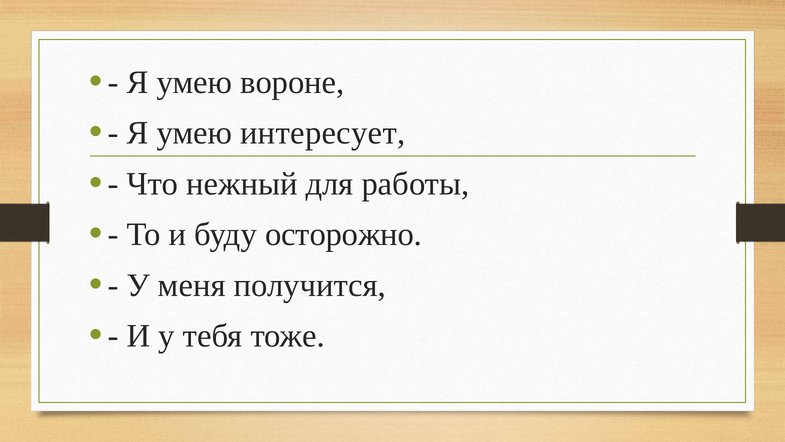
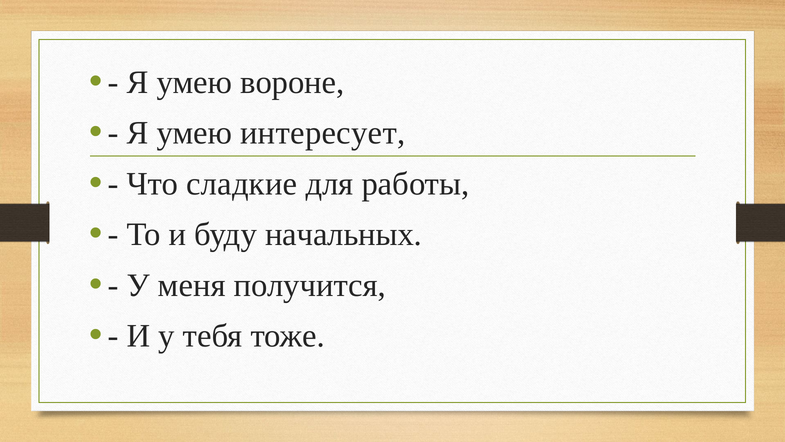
нежный: нежный -> сладкие
осторожно: осторожно -> начальных
